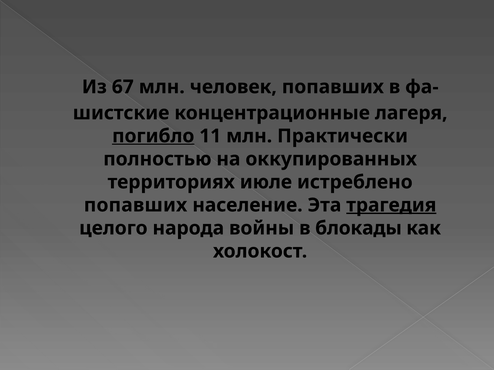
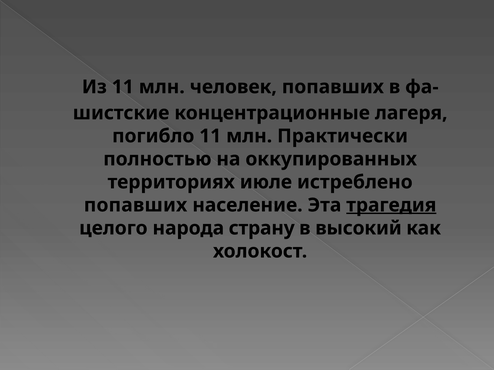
Из 67: 67 -> 11
погибло underline: present -> none
войны: войны -> страну
блокады: блокады -> высокий
